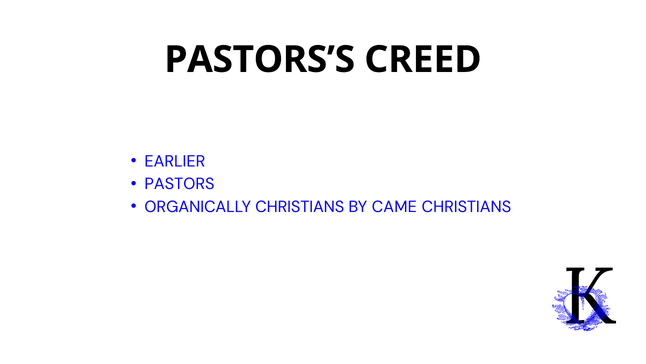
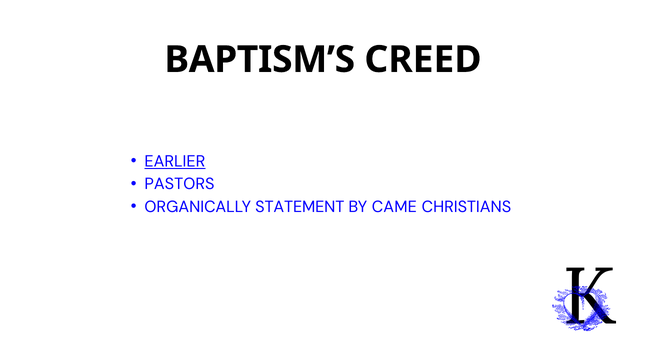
PASTORS’S: PASTORS’S -> BAPTISM’S
EARLIER underline: none -> present
ORGANICALLY CHRISTIANS: CHRISTIANS -> STATEMENT
